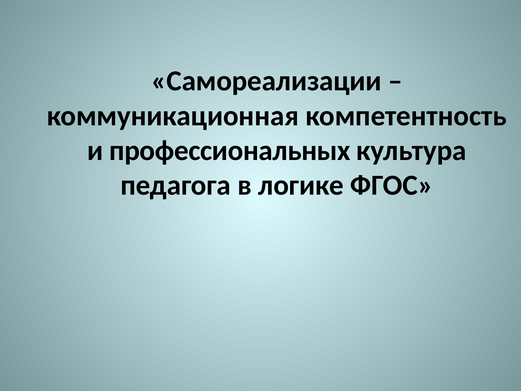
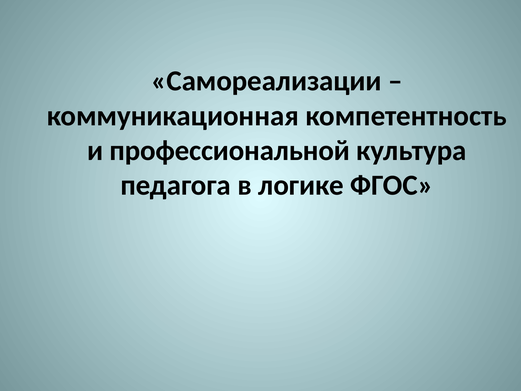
профессиональных: профессиональных -> профессиональной
